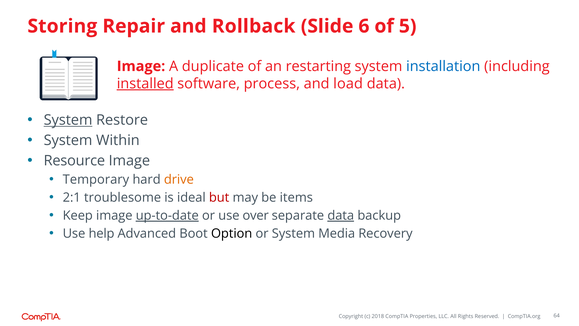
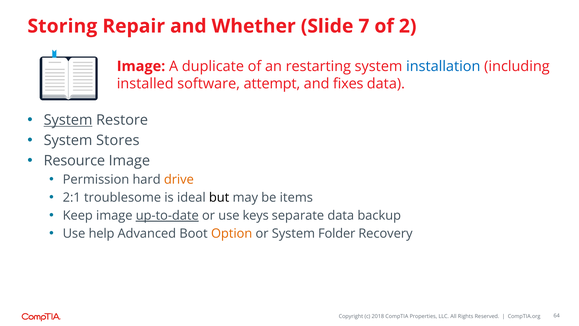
Rollback: Rollback -> Whether
6: 6 -> 7
5: 5 -> 2
installed underline: present -> none
process: process -> attempt
load: load -> fixes
Within: Within -> Stores
Temporary: Temporary -> Permission
but colour: red -> black
over: over -> keys
data at (341, 215) underline: present -> none
Option colour: black -> orange
Media: Media -> Folder
